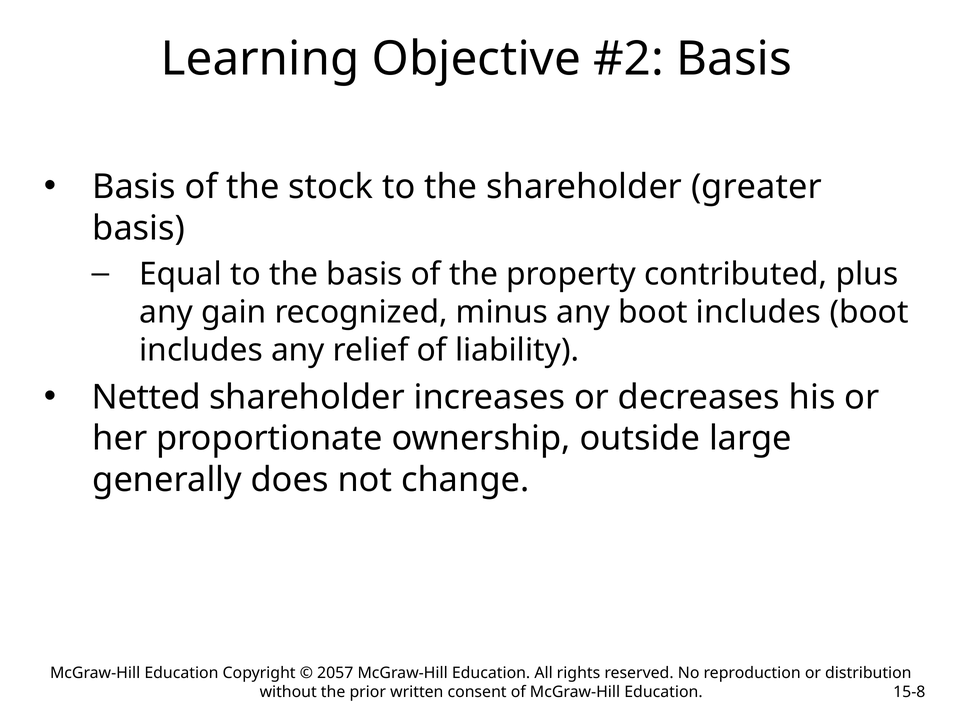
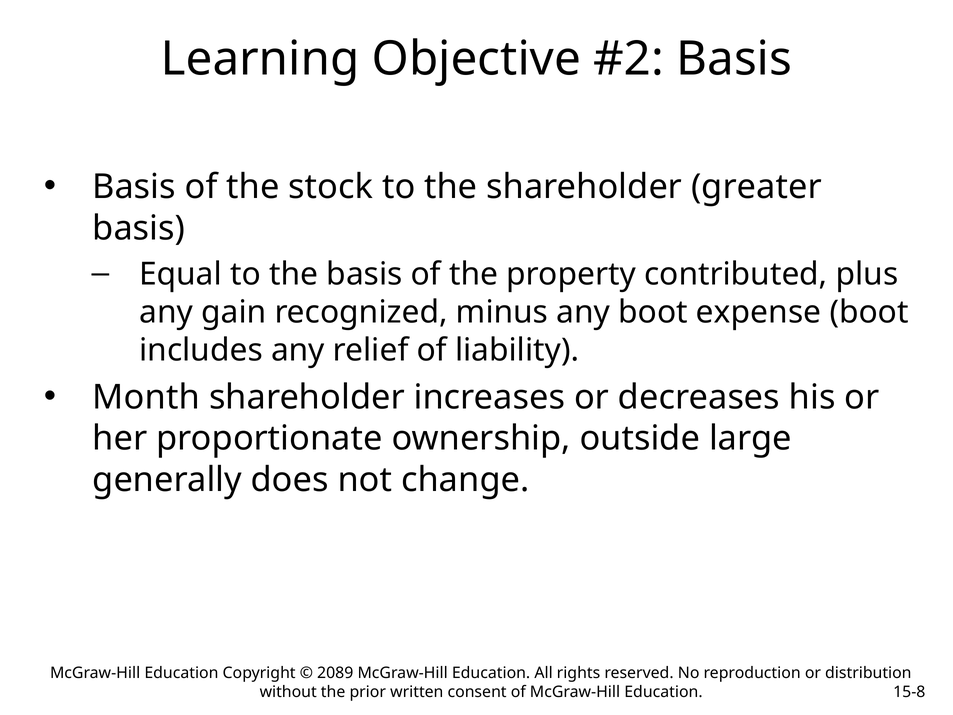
any boot includes: includes -> expense
Netted: Netted -> Month
2057: 2057 -> 2089
